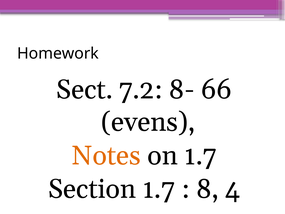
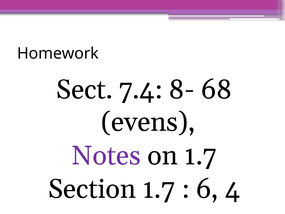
7.2: 7.2 -> 7.4
66: 66 -> 68
Notes colour: orange -> purple
8: 8 -> 6
